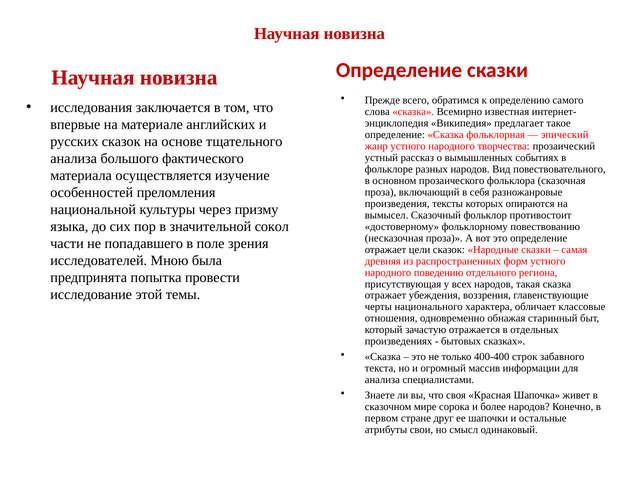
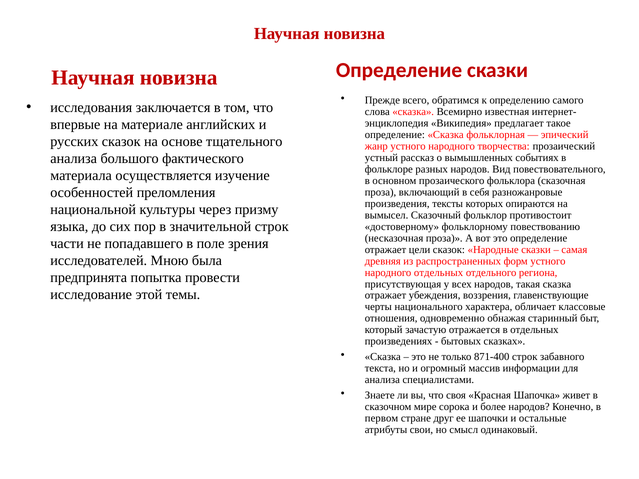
значительной сокол: сокол -> строк
народного поведению: поведению -> отдельных
400-400: 400-400 -> 871-400
